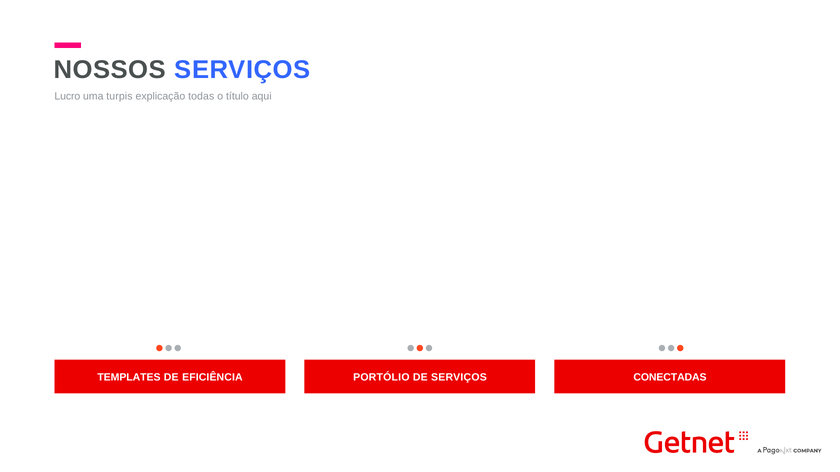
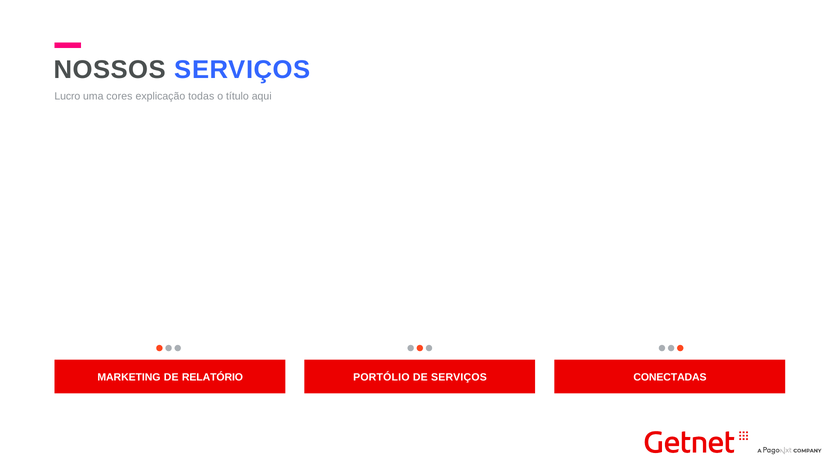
turpis: turpis -> cores
TEMPLATES: TEMPLATES -> MARKETING
EFICIÊNCIA: EFICIÊNCIA -> RELATÓRIO
